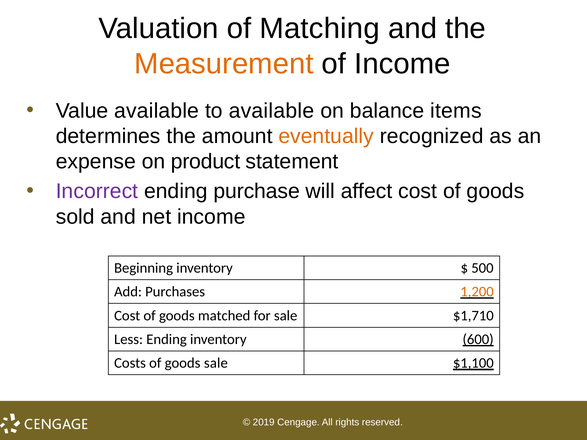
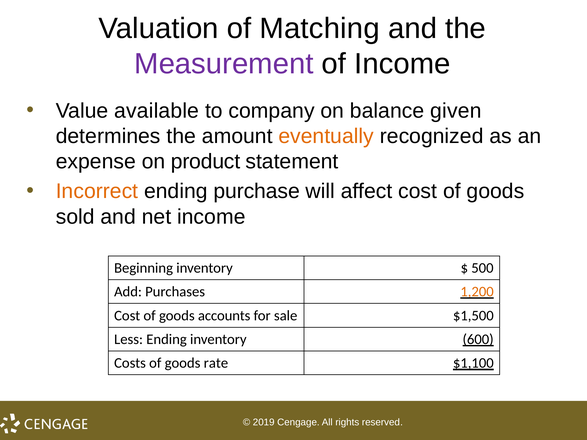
Measurement colour: orange -> purple
to available: available -> company
items: items -> given
Incorrect colour: purple -> orange
matched: matched -> accounts
$1,710: $1,710 -> $1,500
goods sale: sale -> rate
